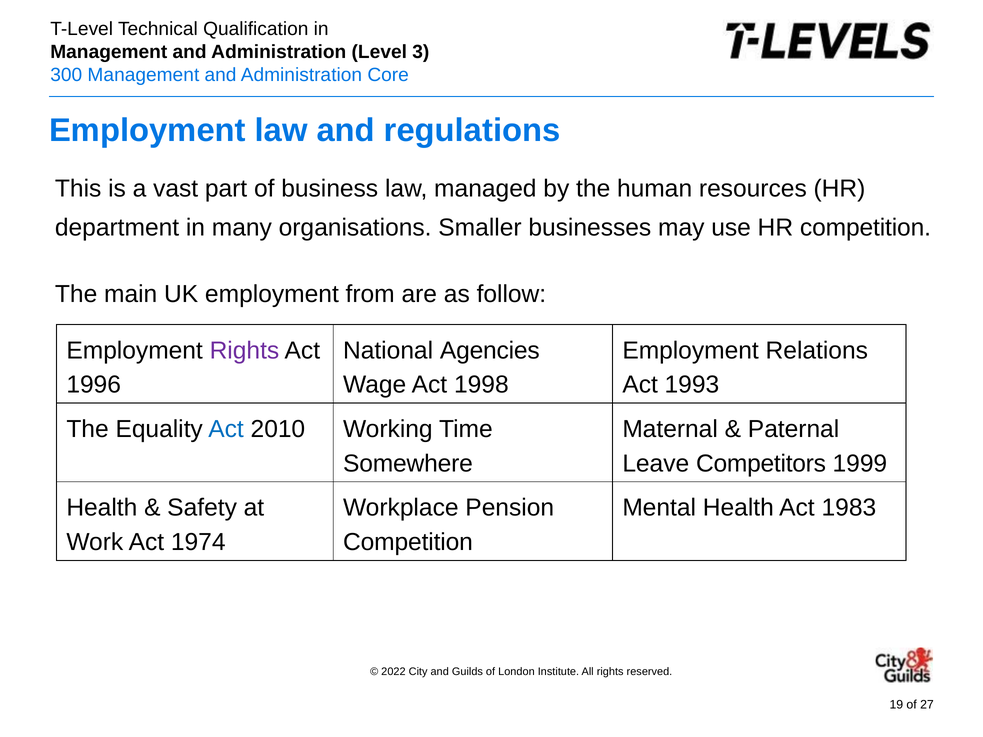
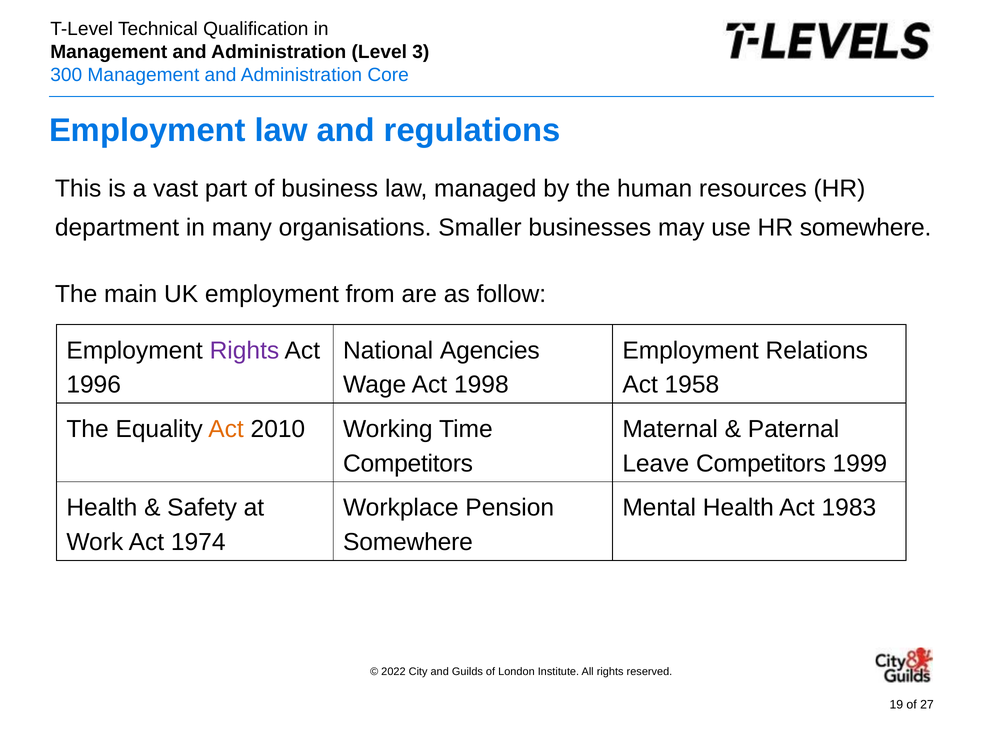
HR competition: competition -> somewhere
1993: 1993 -> 1958
Act at (226, 429) colour: blue -> orange
Somewhere at (408, 464): Somewhere -> Competitors
Competition at (408, 542): Competition -> Somewhere
